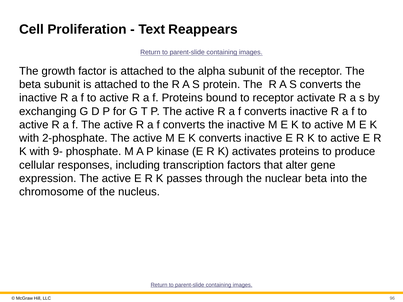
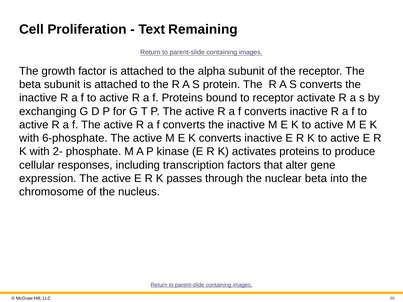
Reappears: Reappears -> Remaining
2-phosphate: 2-phosphate -> 6-phosphate
9-: 9- -> 2-
